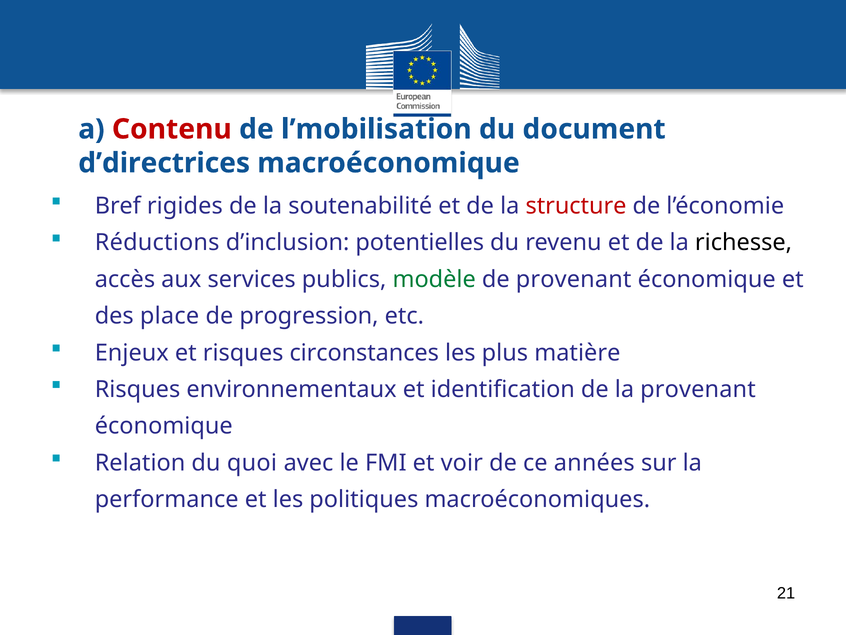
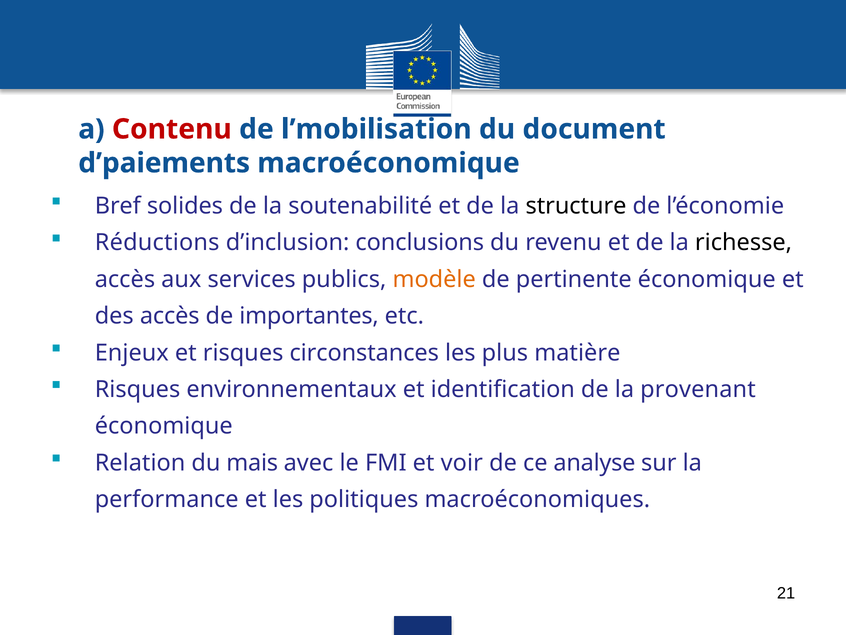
d’directrices: d’directrices -> d’paiements
rigides: rigides -> solides
structure colour: red -> black
potentielles: potentielles -> conclusions
modèle colour: green -> orange
de provenant: provenant -> pertinente
des place: place -> accès
progression: progression -> importantes
quoi: quoi -> mais
années: années -> analyse
